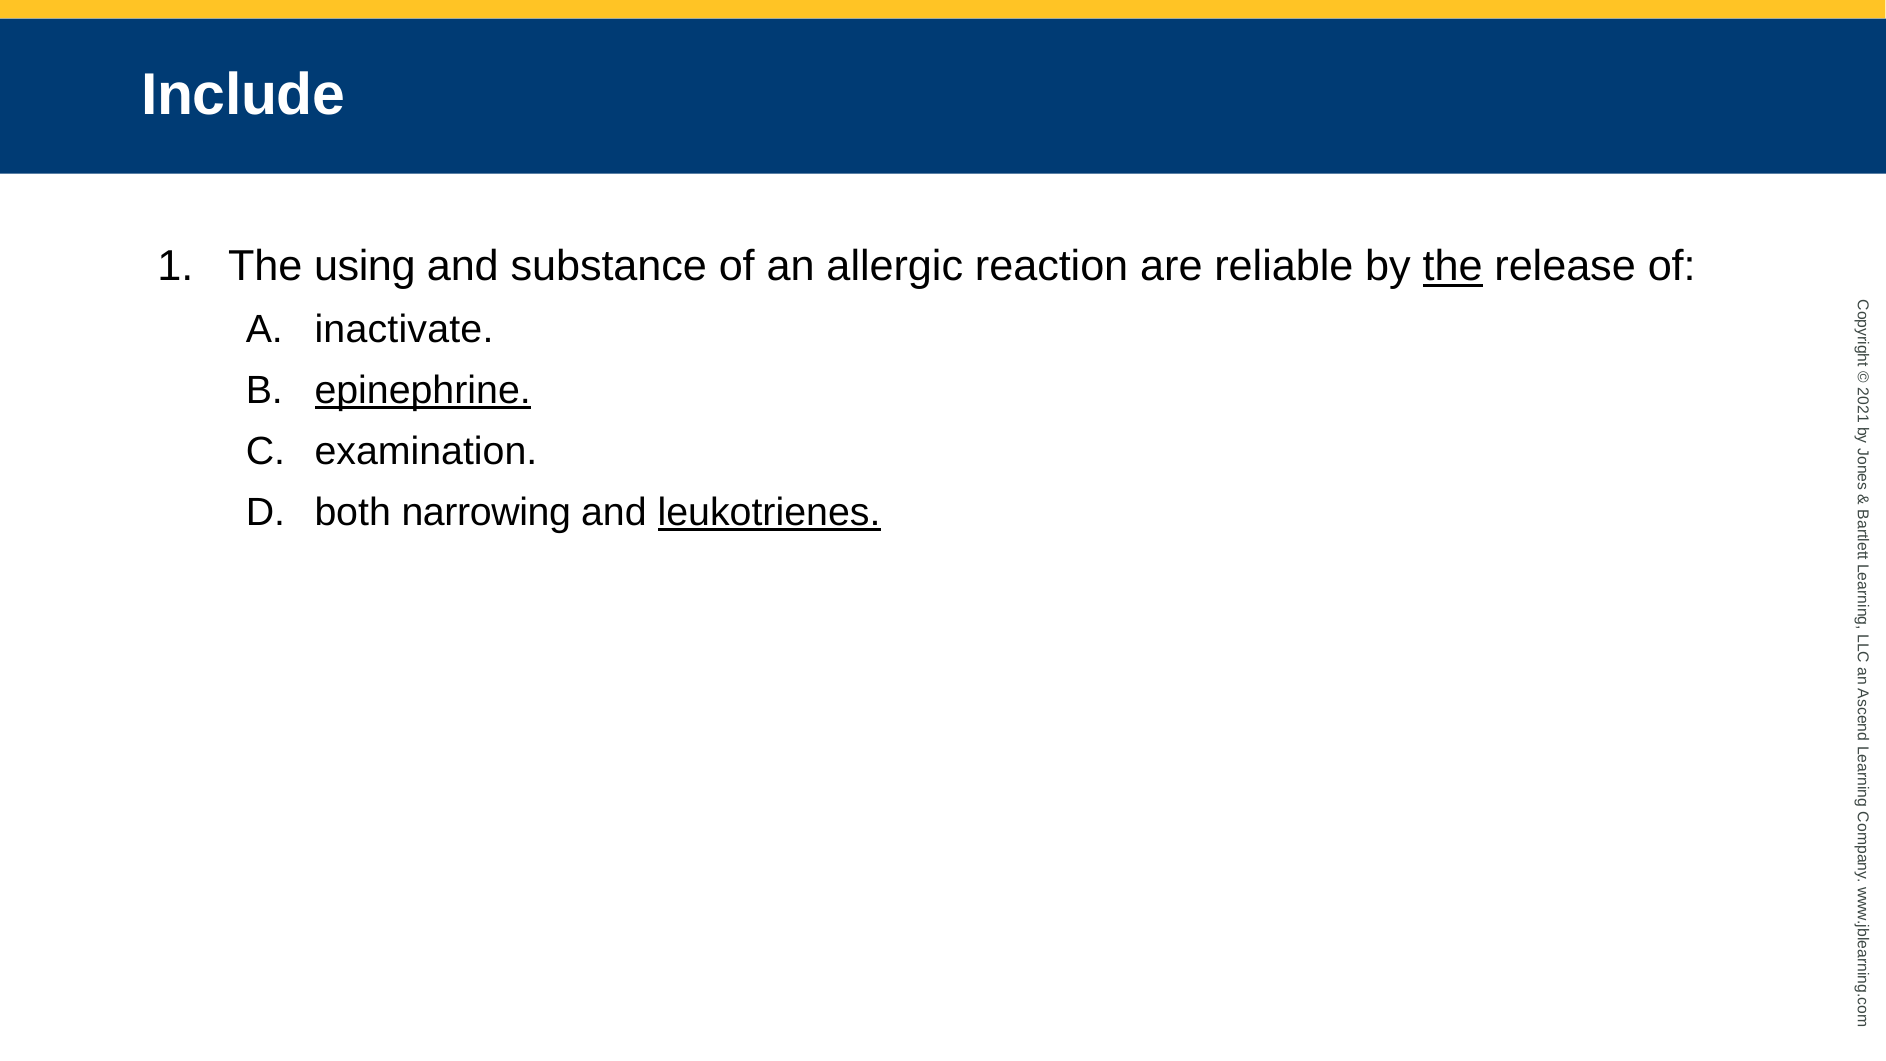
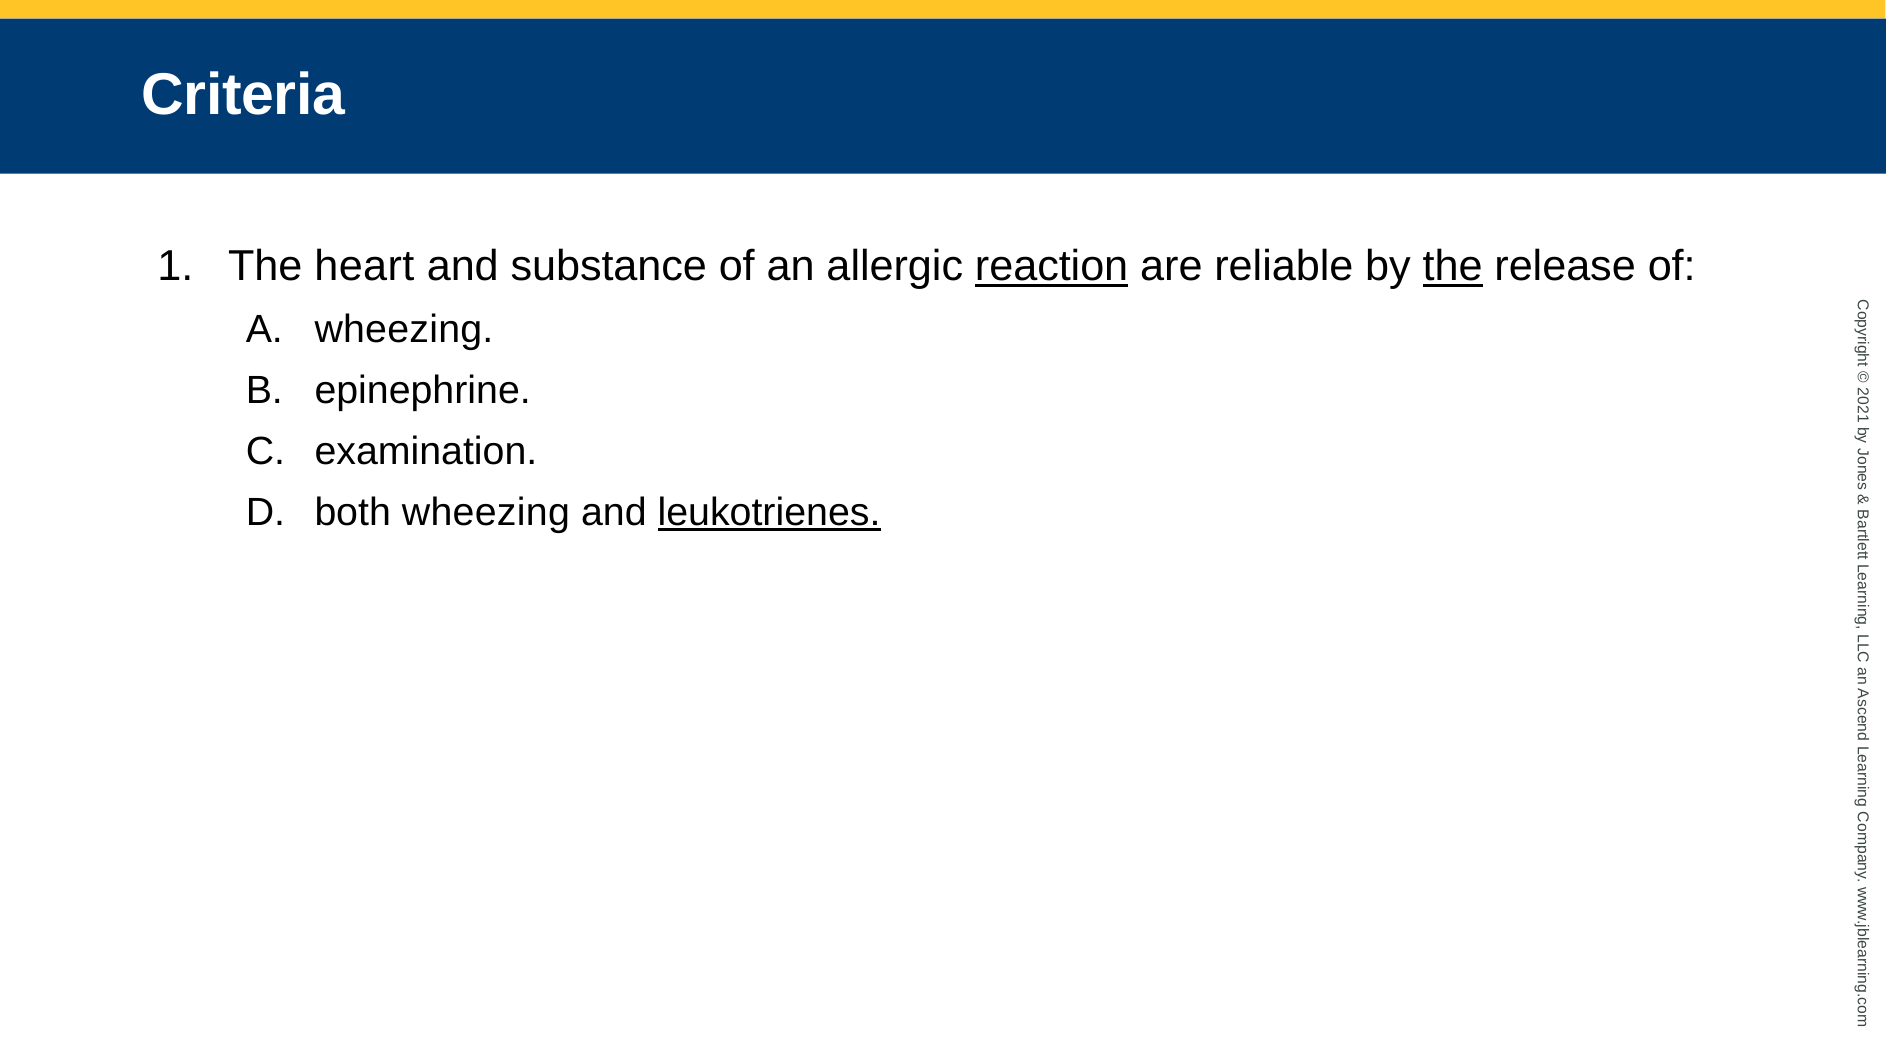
Include: Include -> Criteria
using: using -> heart
reaction underline: none -> present
inactivate at (404, 330): inactivate -> wheezing
epinephrine underline: present -> none
both narrowing: narrowing -> wheezing
